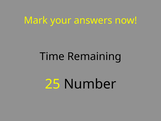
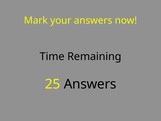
25 Number: Number -> Answers
